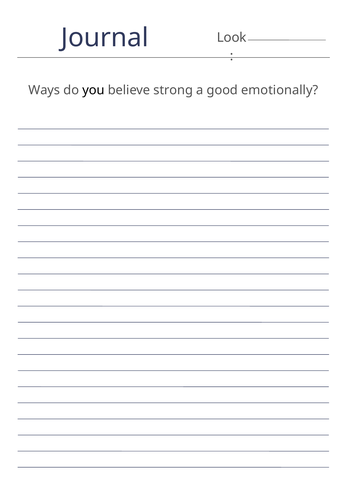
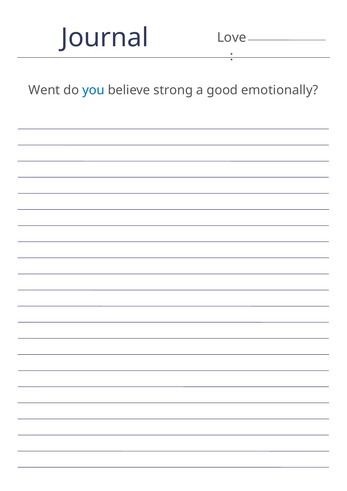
Look: Look -> Love
Ways: Ways -> Went
you colour: black -> blue
